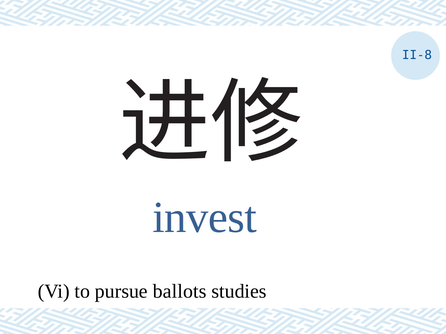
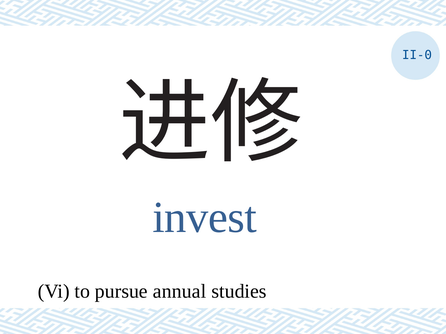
II-8: II-8 -> II-0
ballots: ballots -> annual
